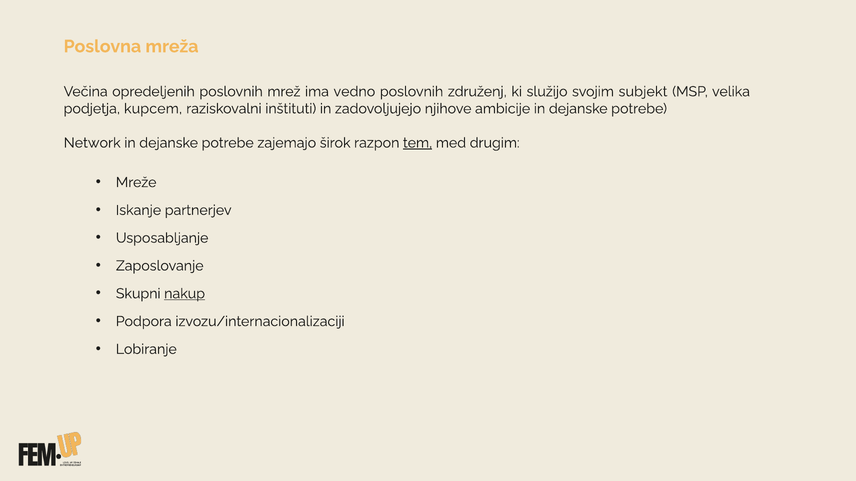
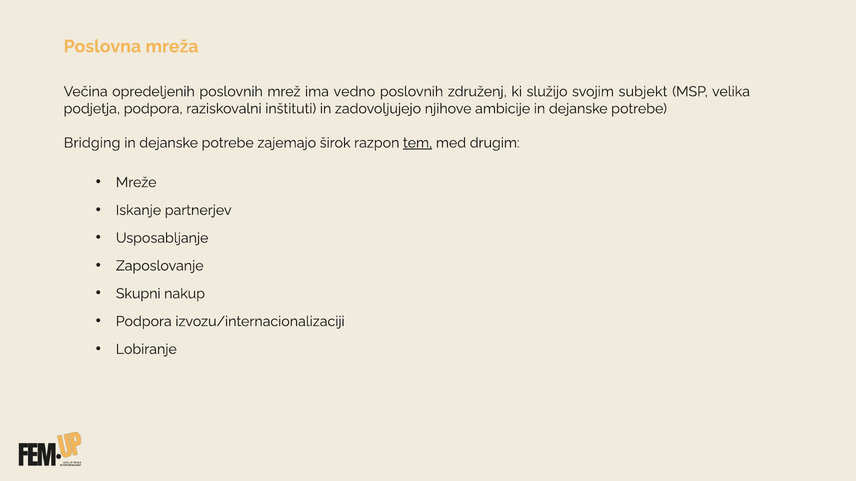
podjetja kupcem: kupcem -> podpora
Network: Network -> Bridging
nakup underline: present -> none
